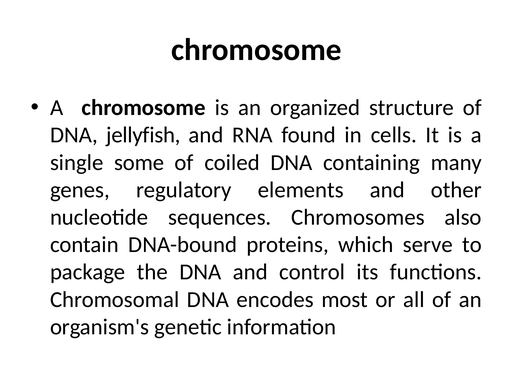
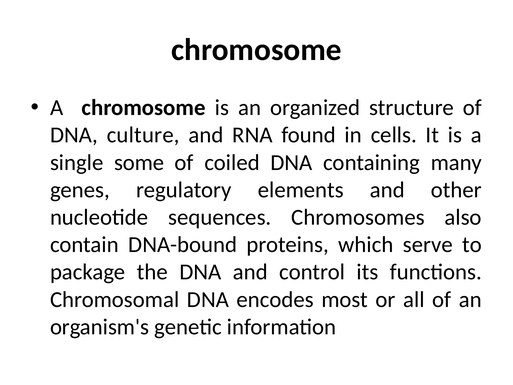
jellyfish: jellyfish -> culture
